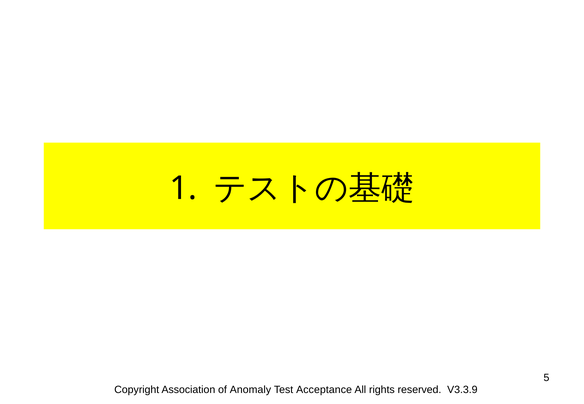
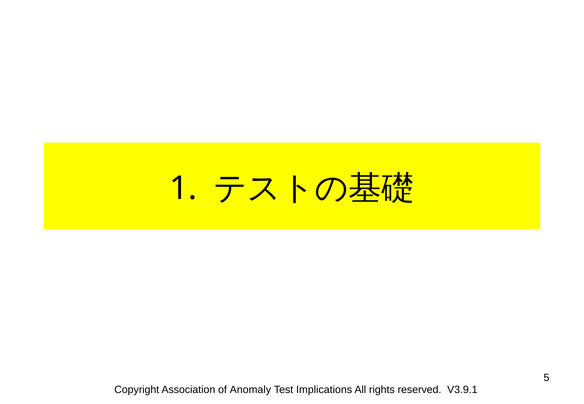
Acceptance: Acceptance -> Implications
V3.3.9: V3.3.9 -> V3.9.1
